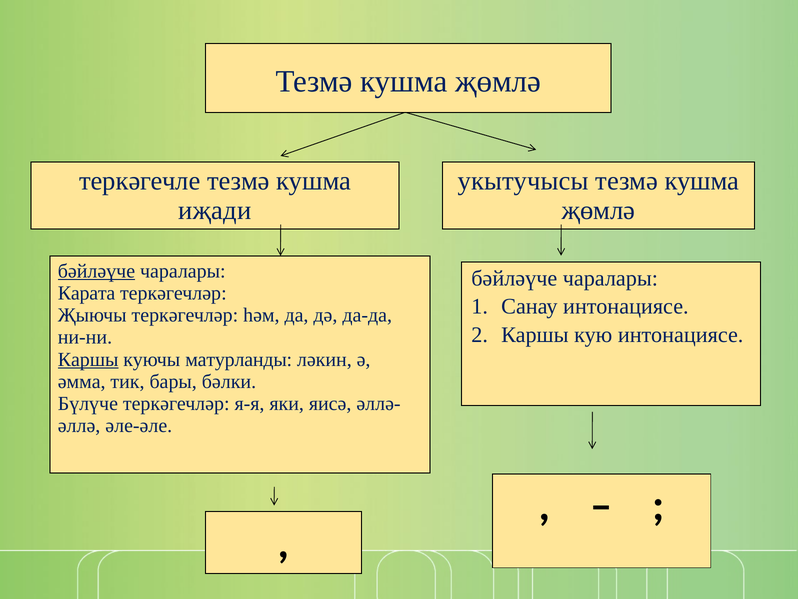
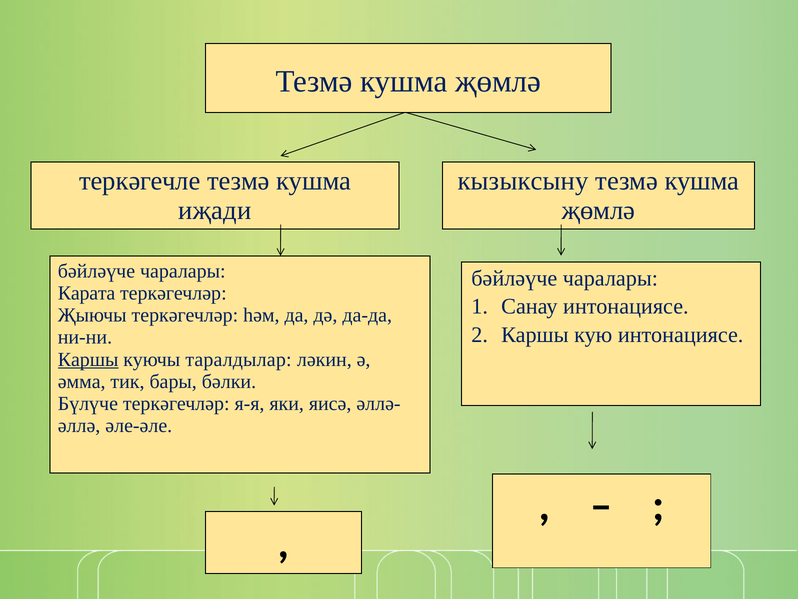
укытучысы: укытучысы -> кызыксыну
бәйләүче at (96, 271) underline: present -> none
матурланды: матурланды -> таралдылар
